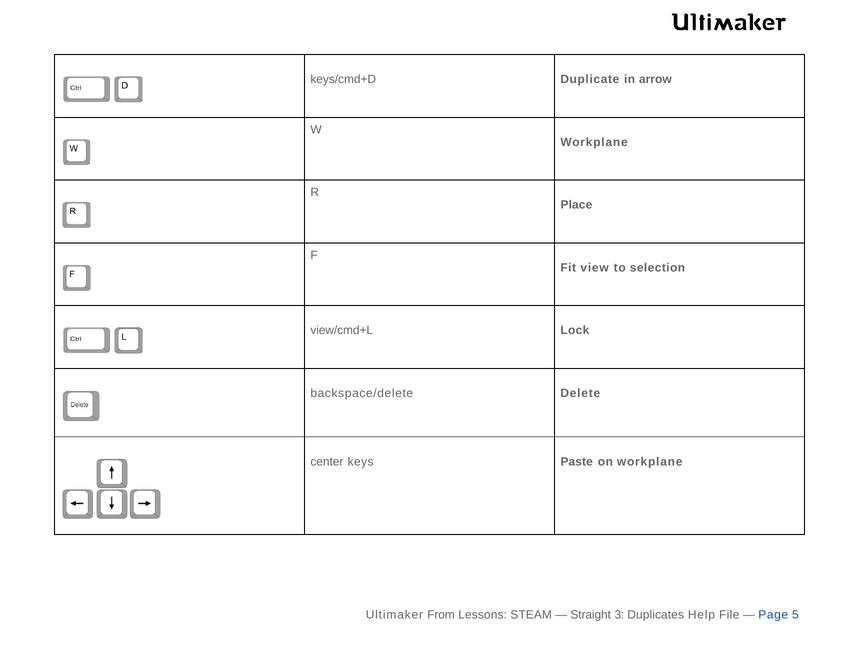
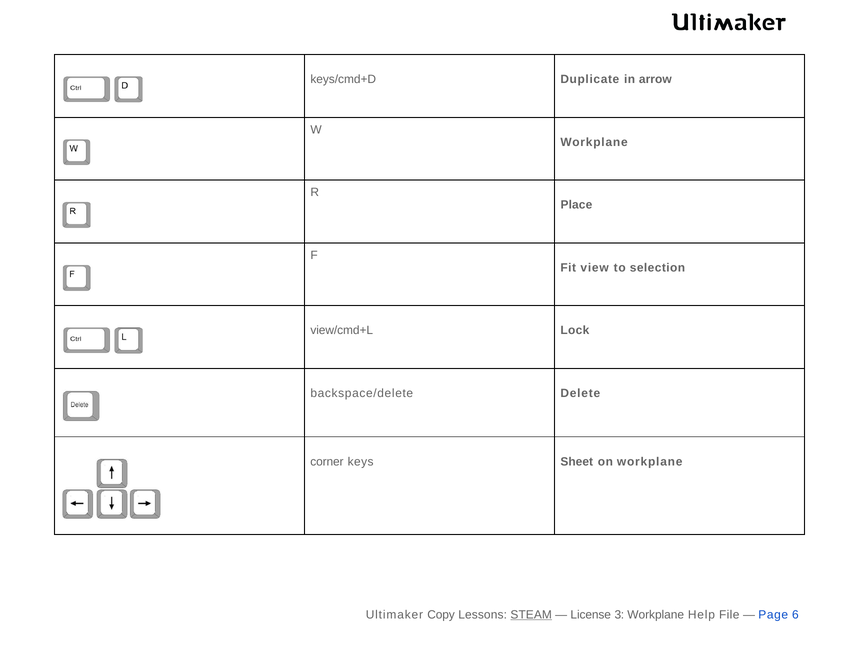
center: center -> corner
Paste: Paste -> Sheet
From: From -> Copy
STEAM underline: none -> present
Straight: Straight -> License
3 Duplicates: Duplicates -> Workplane
5: 5 -> 6
